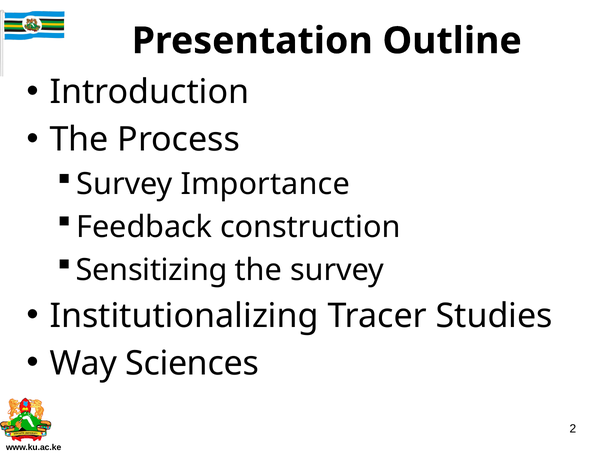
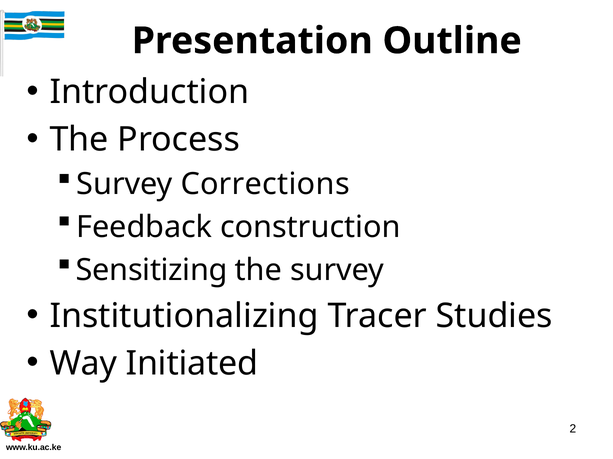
Importance: Importance -> Corrections
Sciences: Sciences -> Initiated
